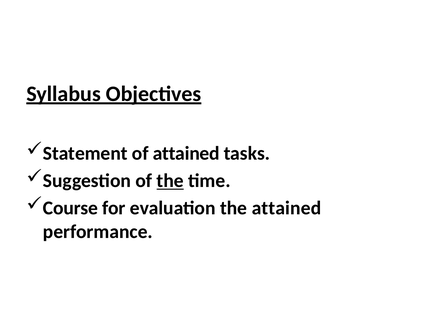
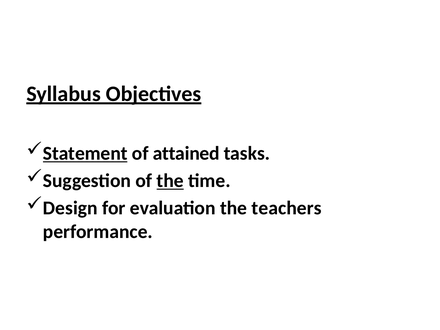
Statement underline: none -> present
Course: Course -> Design
the attained: attained -> teachers
